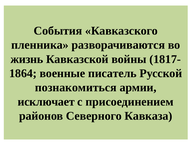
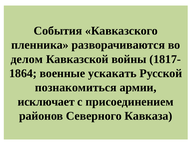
жизнь: жизнь -> делом
писатель: писатель -> ускакать
